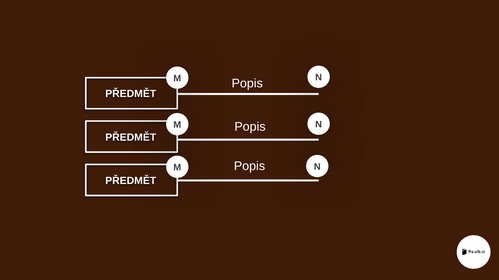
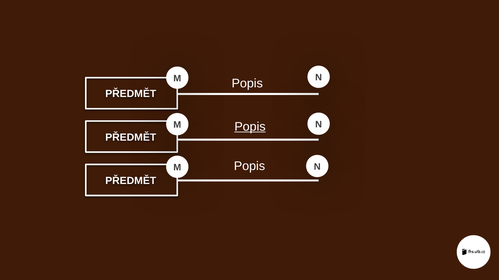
Popis at (250, 127) underline: none -> present
